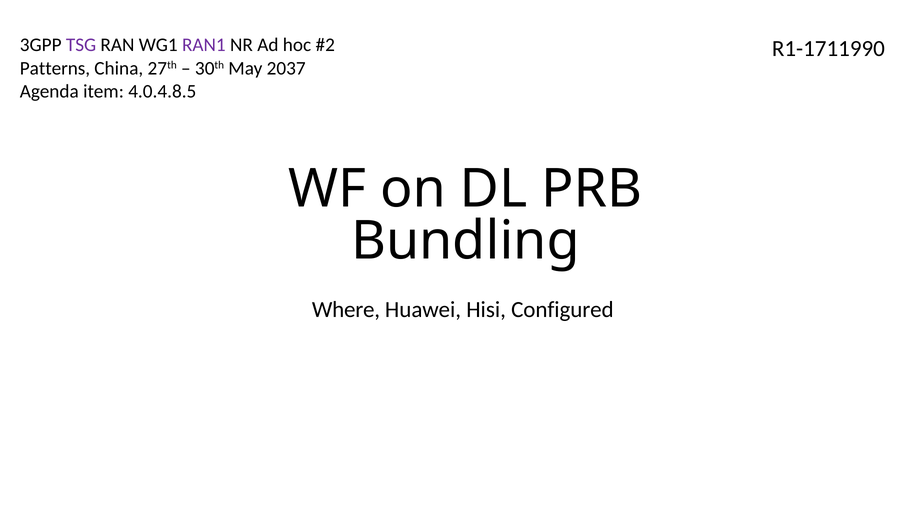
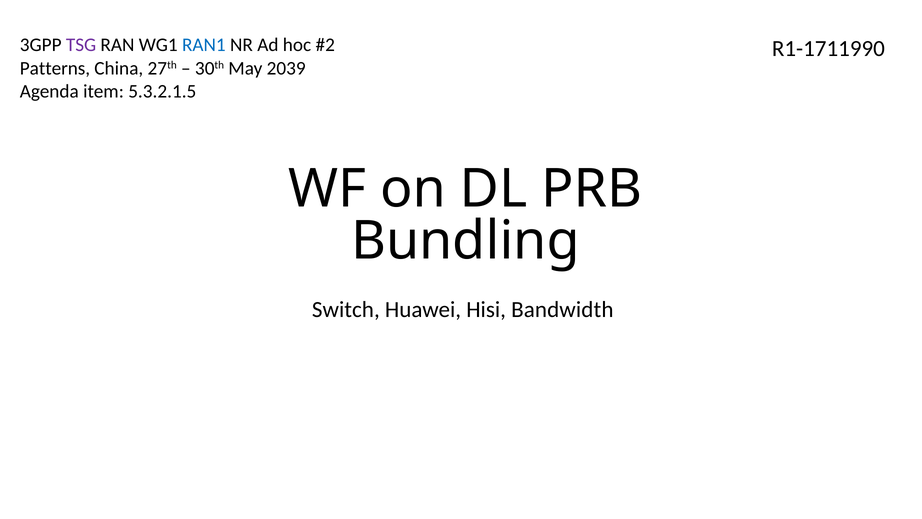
RAN1 colour: purple -> blue
2037: 2037 -> 2039
4.0.4.8.5: 4.0.4.8.5 -> 5.3.2.1.5
Where: Where -> Switch
Configured: Configured -> Bandwidth
